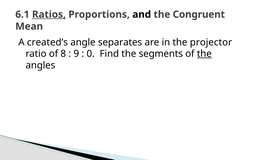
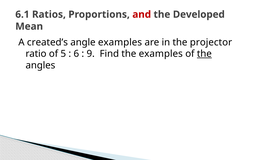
Ratios underline: present -> none
and colour: black -> red
Congruent: Congruent -> Developed
angle separates: separates -> examples
8: 8 -> 5
9: 9 -> 6
0: 0 -> 9
the segments: segments -> examples
